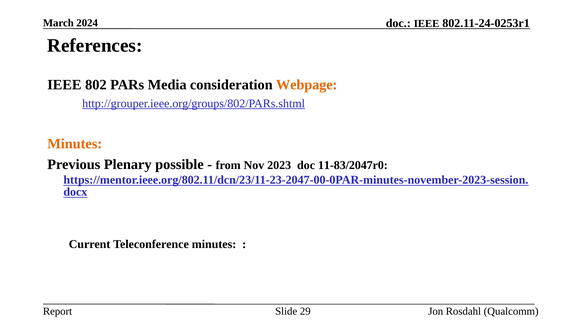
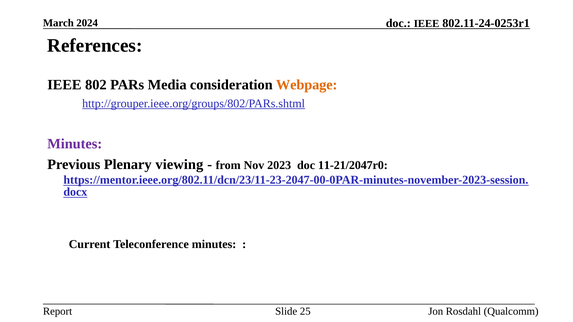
Minutes at (75, 144) colour: orange -> purple
possible: possible -> viewing
11-83/2047r0: 11-83/2047r0 -> 11-21/2047r0
29: 29 -> 25
